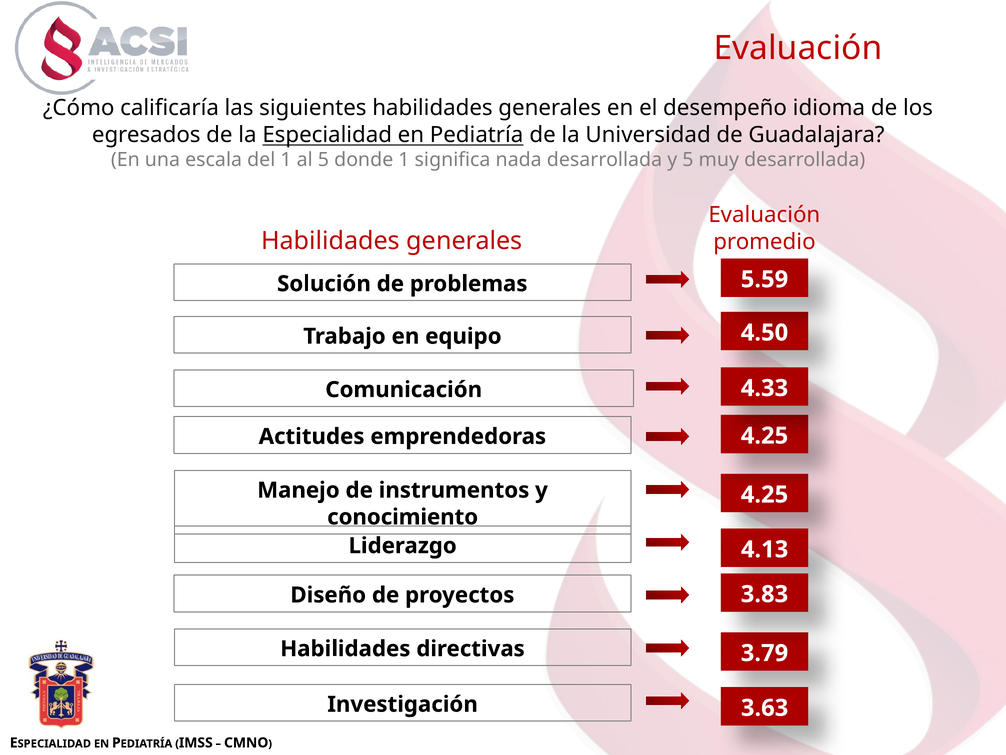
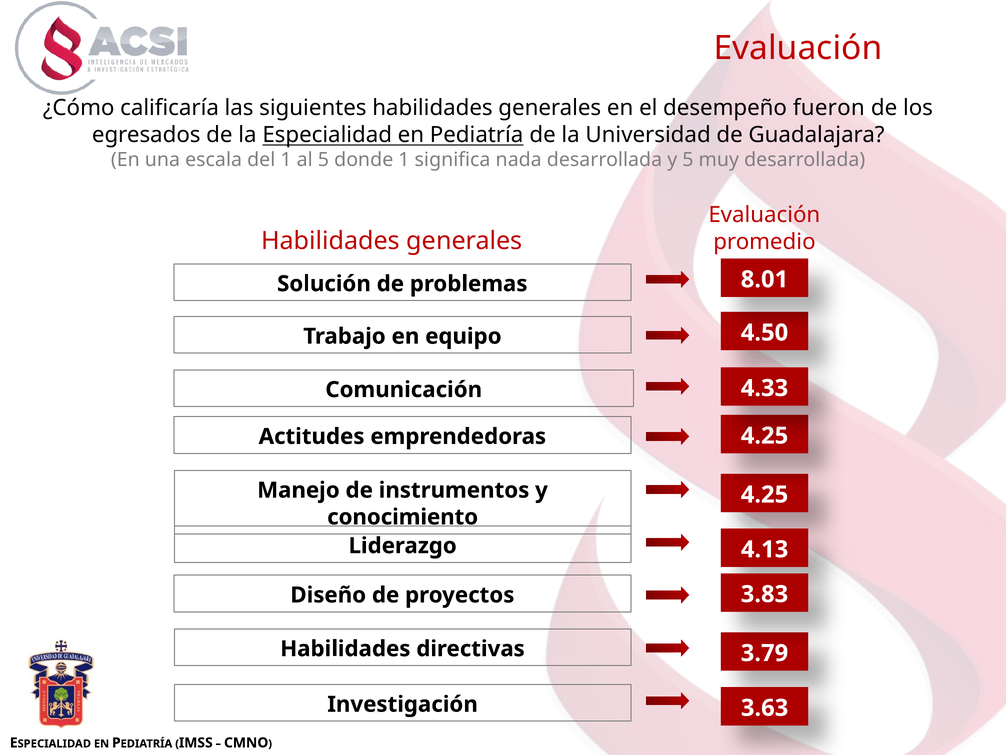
idioma: idioma -> fueron
5.59: 5.59 -> 8.01
